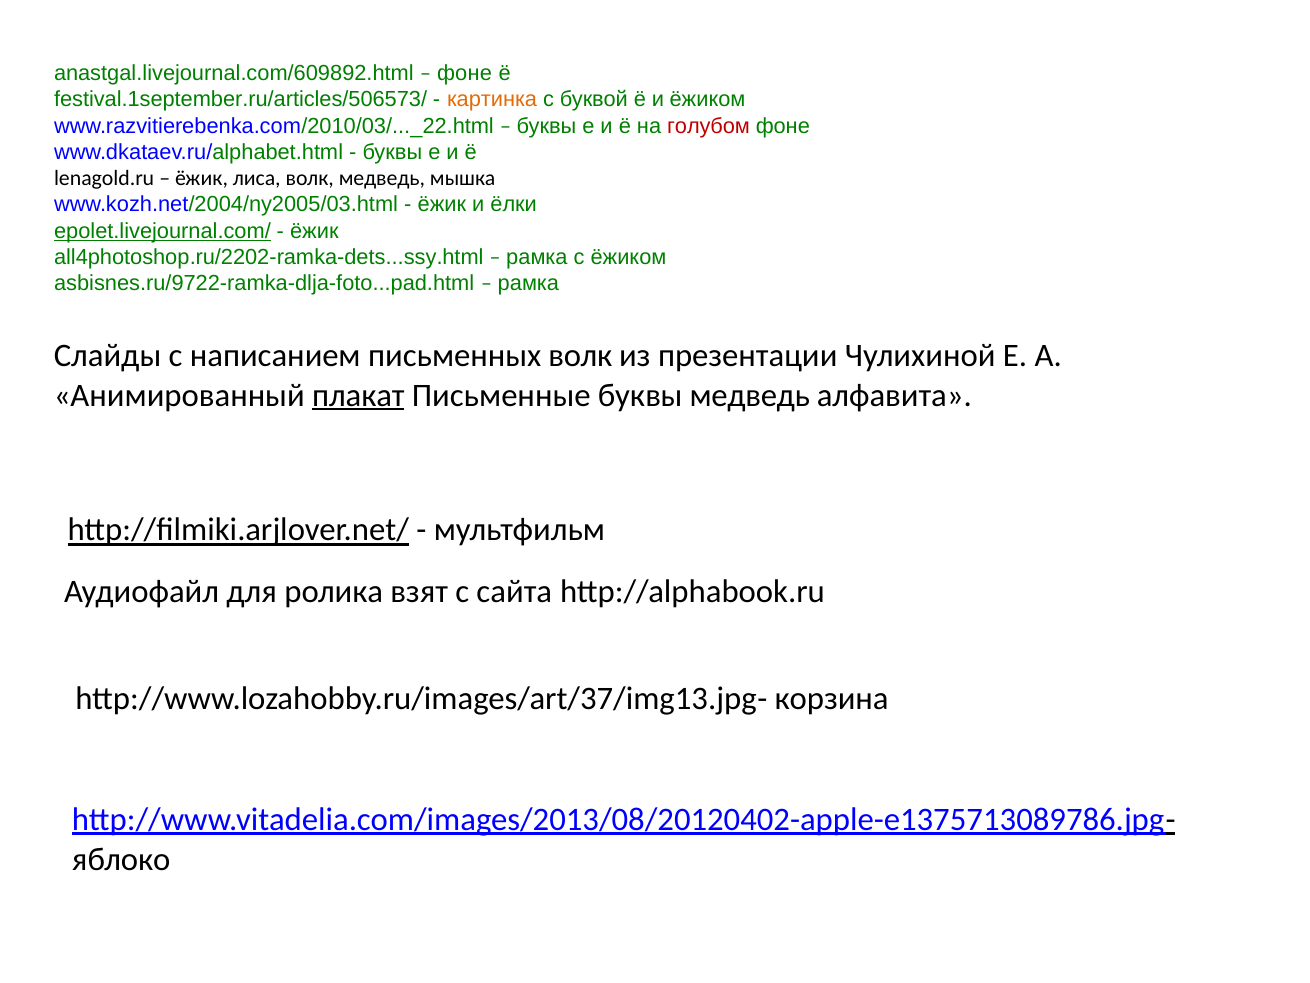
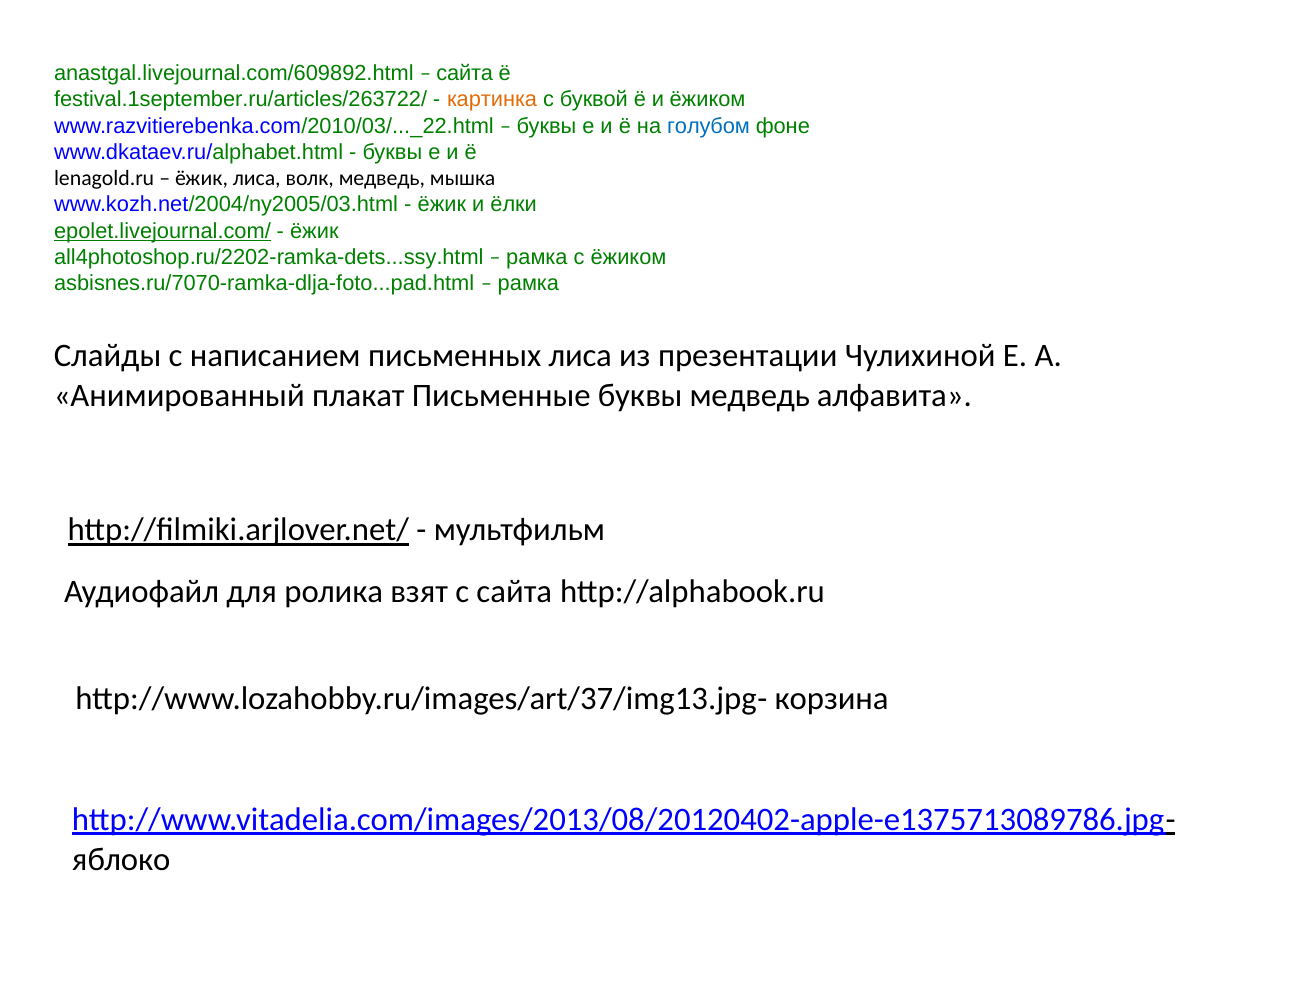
фоне at (465, 74): фоне -> сайта
festival.1september.ru/articles/506573/: festival.1september.ru/articles/506573/ -> festival.1september.ru/articles/263722/
голубом colour: red -> blue
asbisnes.ru/9722-ramka-dlja-foto...pad.html: asbisnes.ru/9722-ramka-dlja-foto...pad.html -> asbisnes.ru/7070-ramka-dlja-foto...pad.html
письменных волк: волк -> лиса
плакат underline: present -> none
